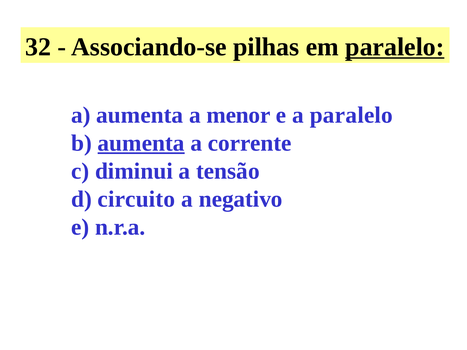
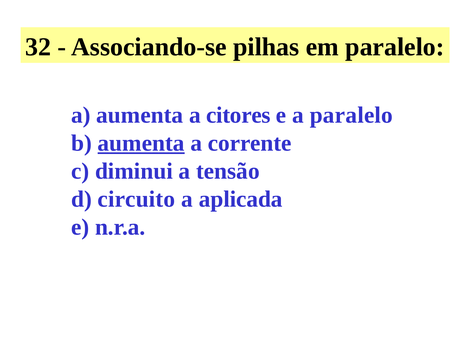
paralelo at (395, 47) underline: present -> none
menor: menor -> citores
negativo: negativo -> aplicada
